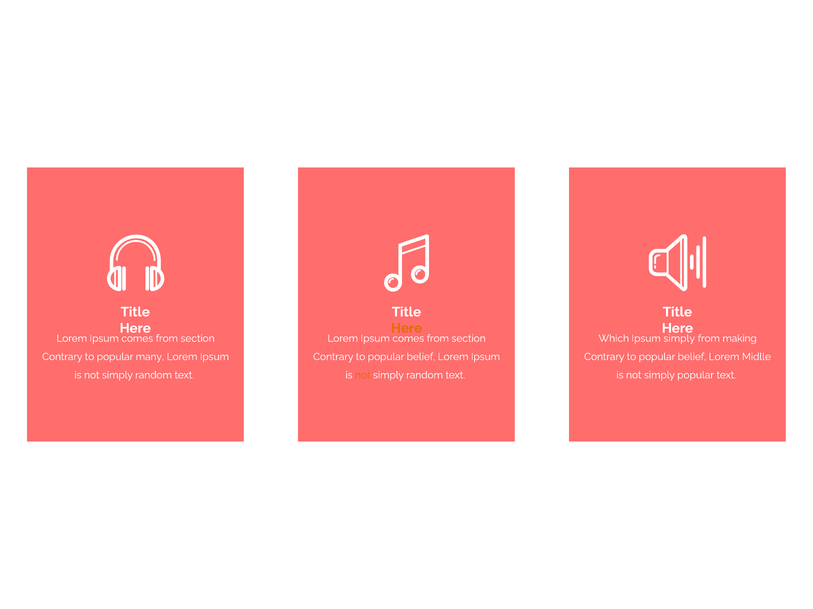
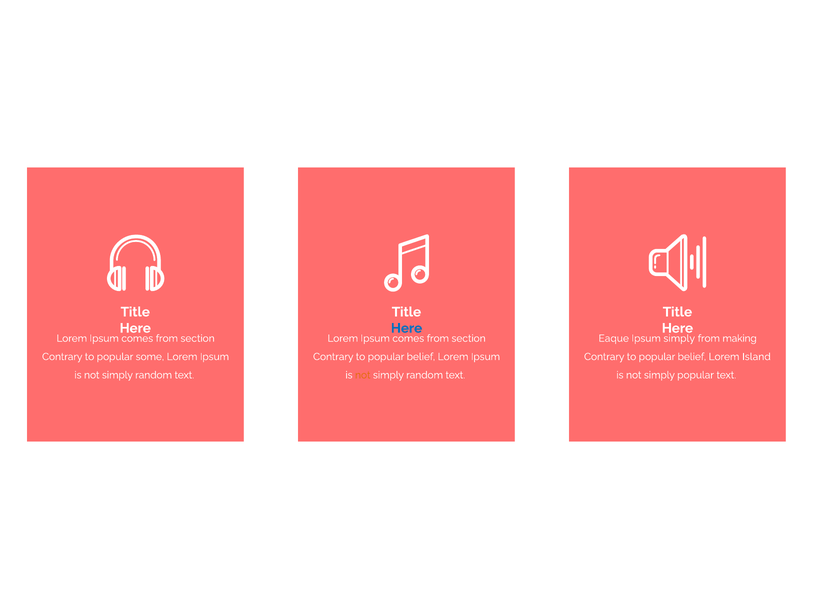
Here at (407, 329) colour: orange -> blue
Which: Which -> Eaque
many: many -> some
Midlle: Midlle -> Island
